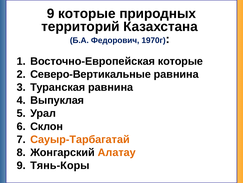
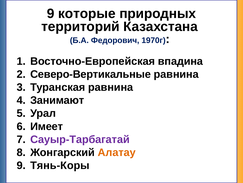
Восточно-Европейская которые: которые -> впадина
Выпуклая: Выпуклая -> Занимают
Склон: Склон -> Имеет
Сауыр-Тарбагатай colour: orange -> purple
